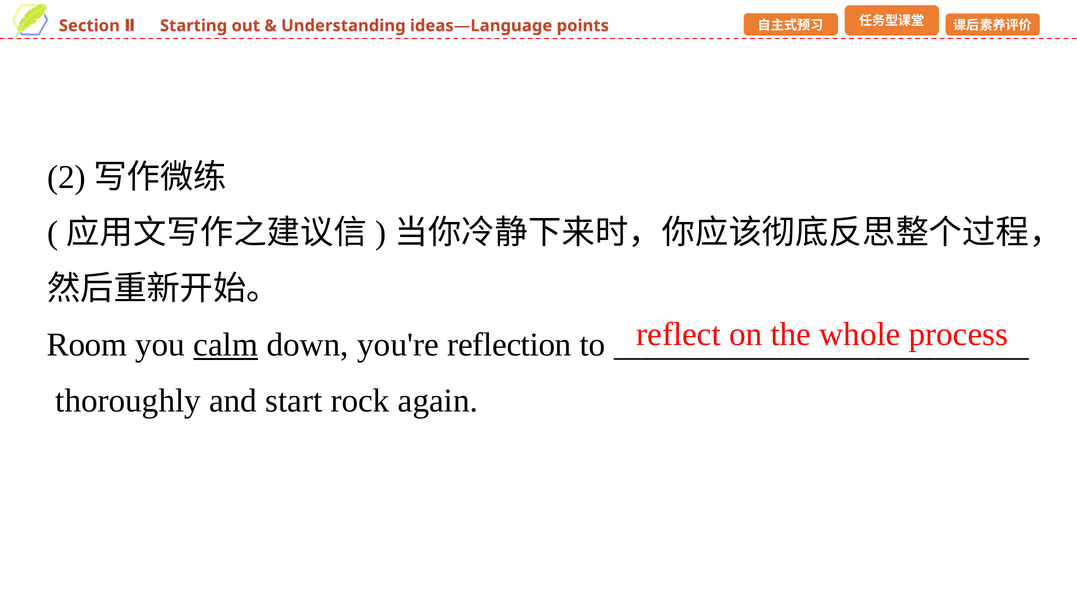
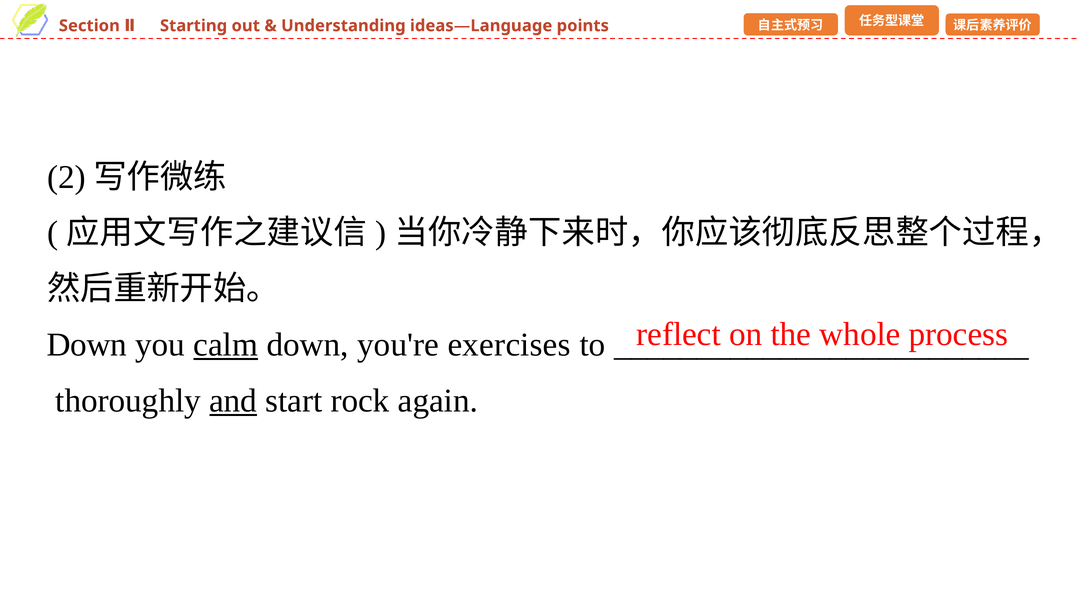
Room at (87, 345): Room -> Down
reflection: reflection -> exercises
and underline: none -> present
